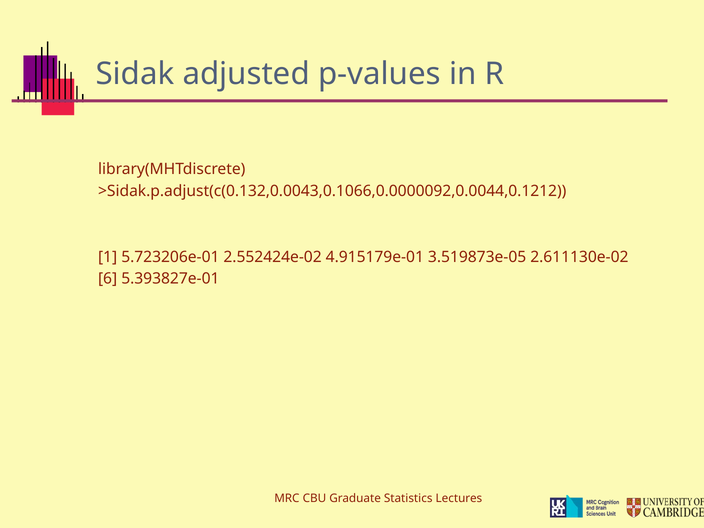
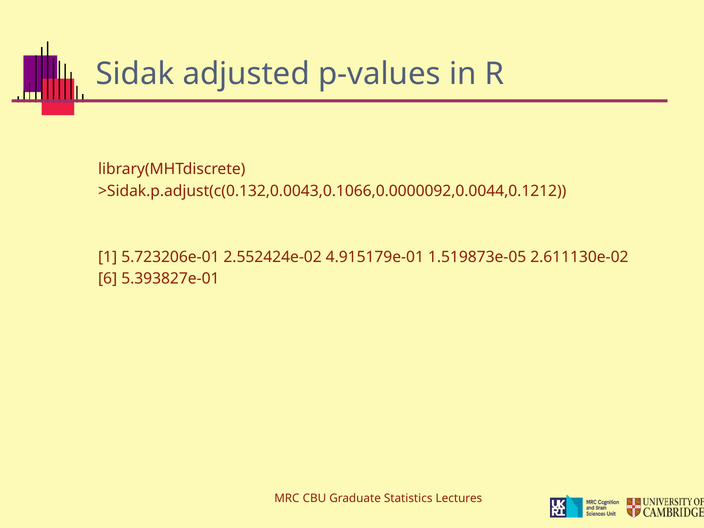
3.519873e-05: 3.519873e-05 -> 1.519873e-05
